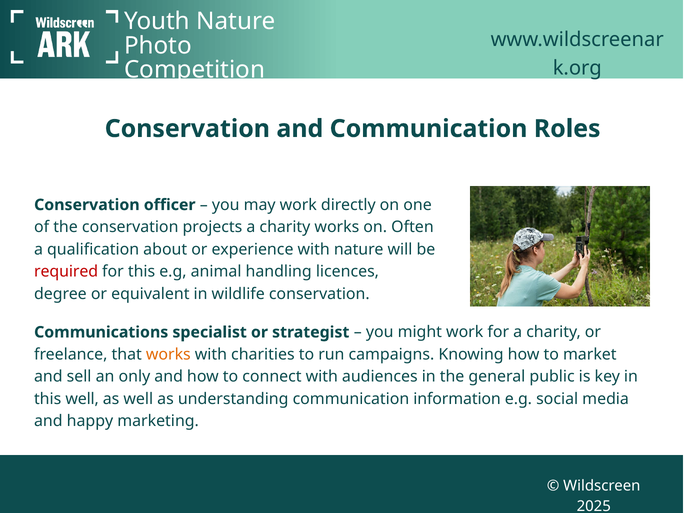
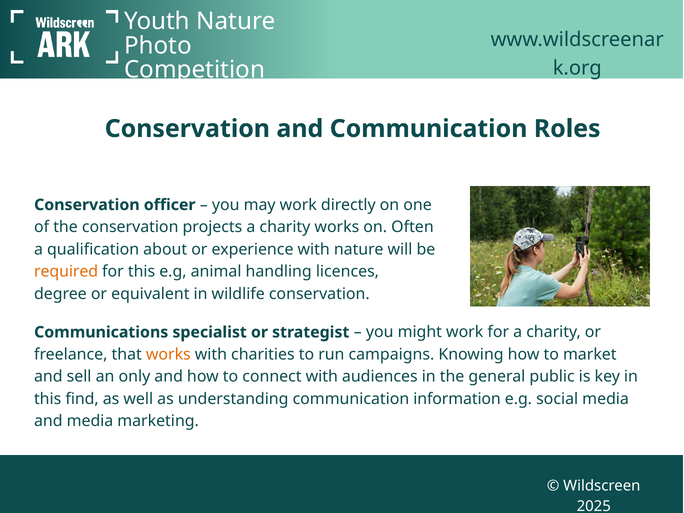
required colour: red -> orange
this well: well -> find
and happy: happy -> media
